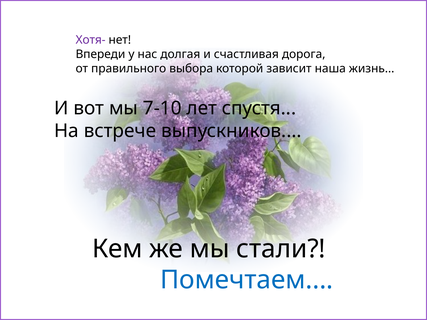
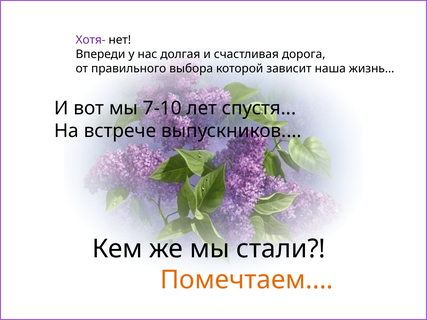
Помечтаем colour: blue -> orange
